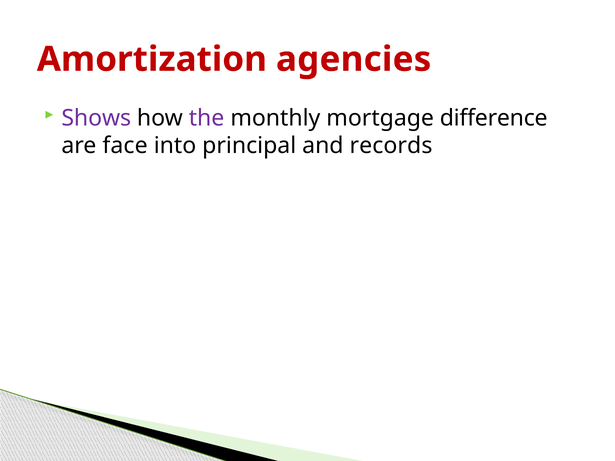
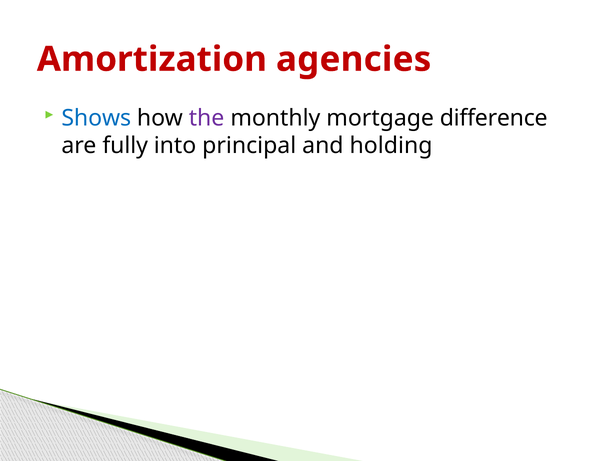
Shows colour: purple -> blue
face: face -> fully
records: records -> holding
